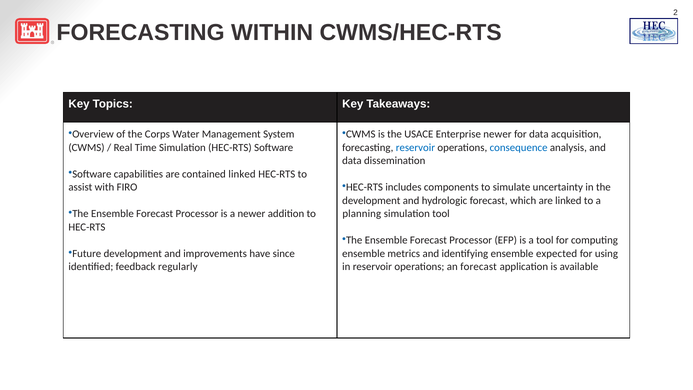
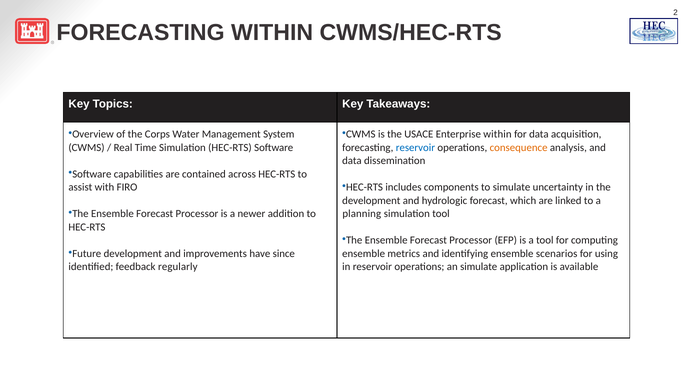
Enterprise newer: newer -> within
consequence colour: blue -> orange
contained linked: linked -> across
expected: expected -> scenarios
an forecast: forecast -> simulate
